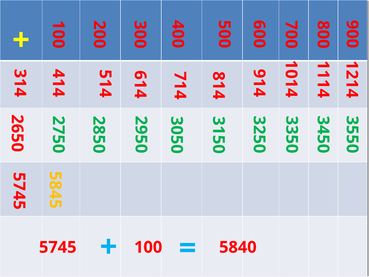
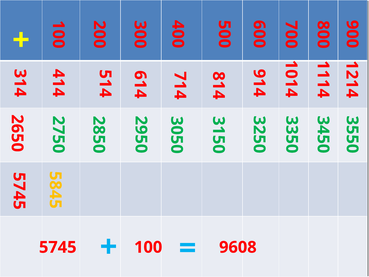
5840: 5840 -> 9608
